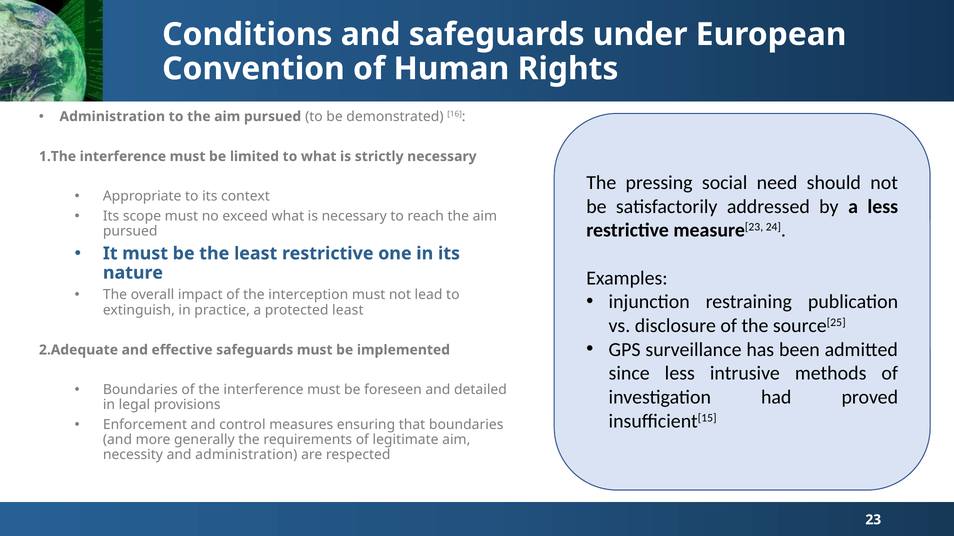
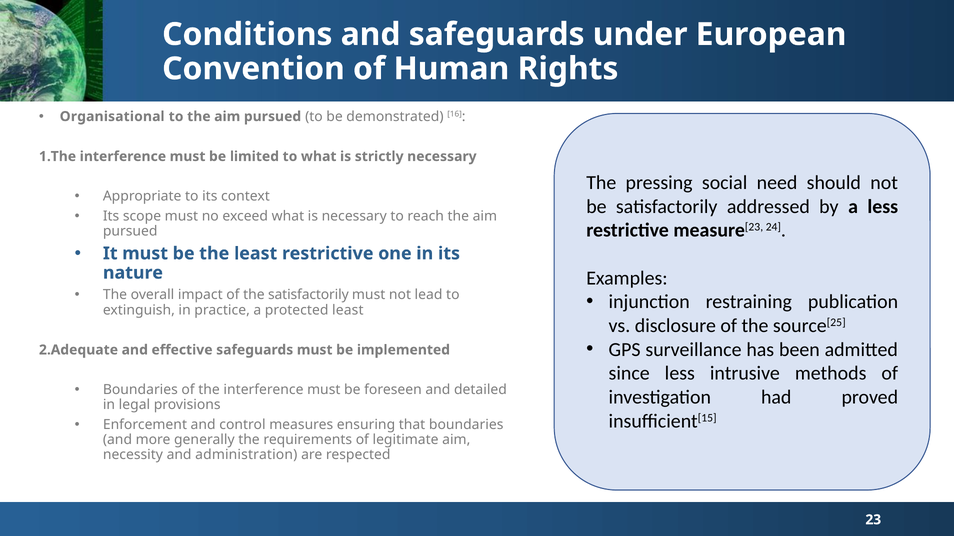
Administration at (112, 117): Administration -> Organisational
the interception: interception -> satisfactorily
